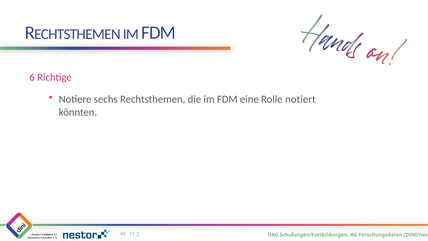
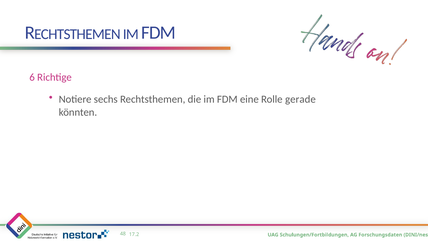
notiert: notiert -> gerade
